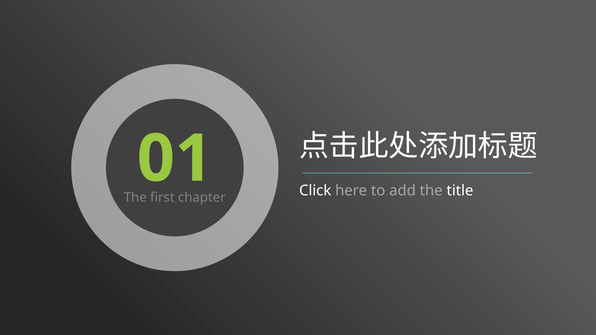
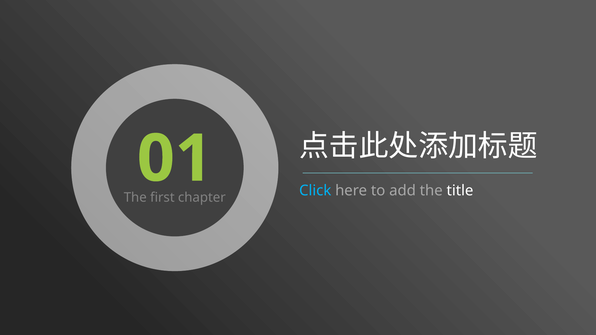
Click colour: white -> light blue
